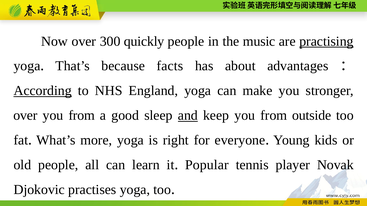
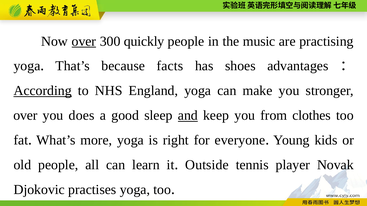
over at (84, 41) underline: none -> present
practising underline: present -> none
about: about -> shoes
from at (82, 116): from -> does
outside: outside -> clothes
Popular: Popular -> Outside
